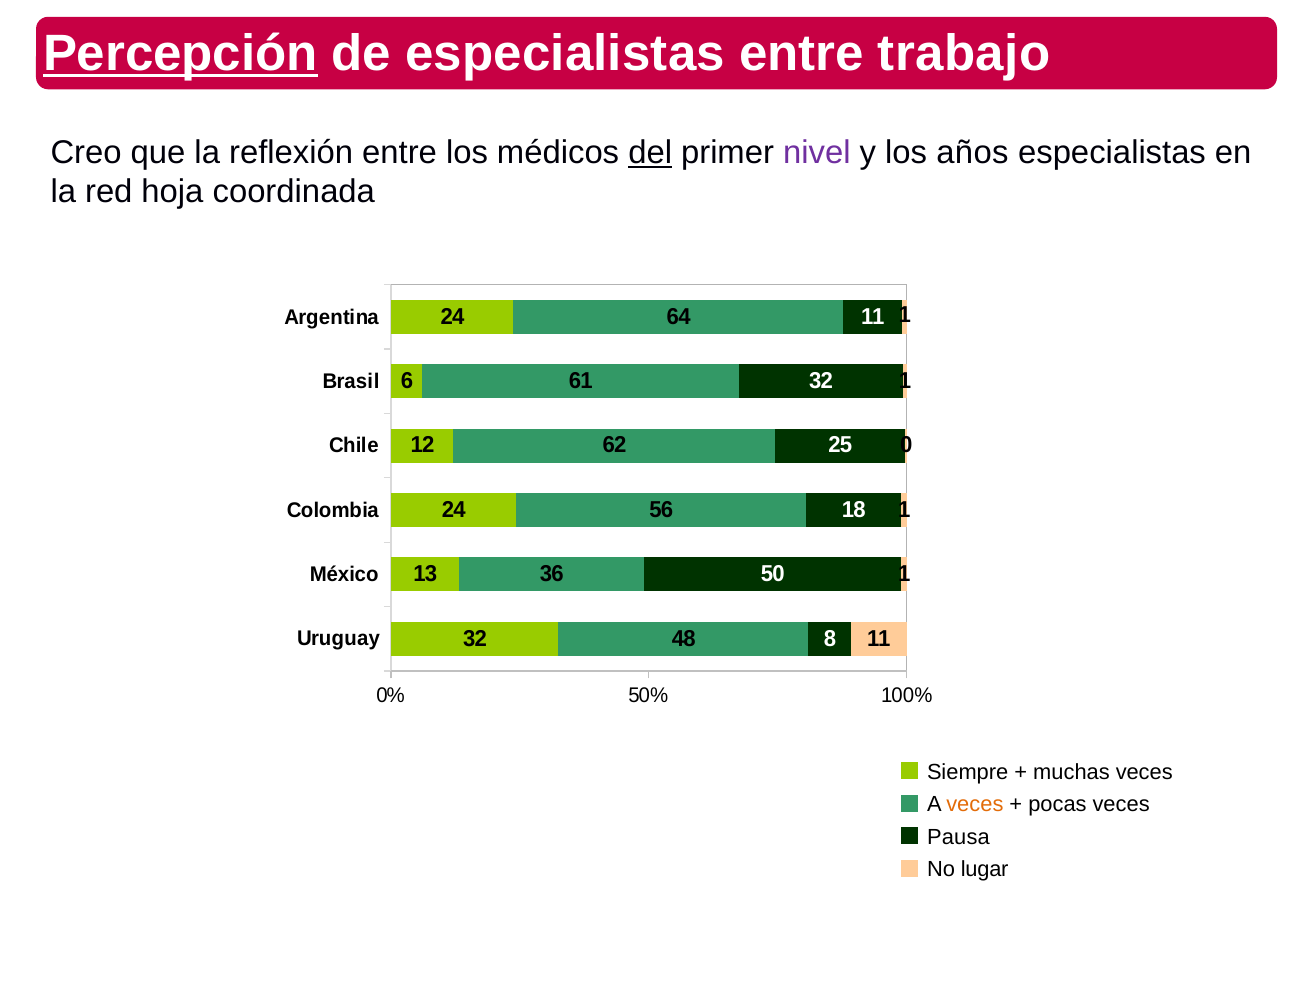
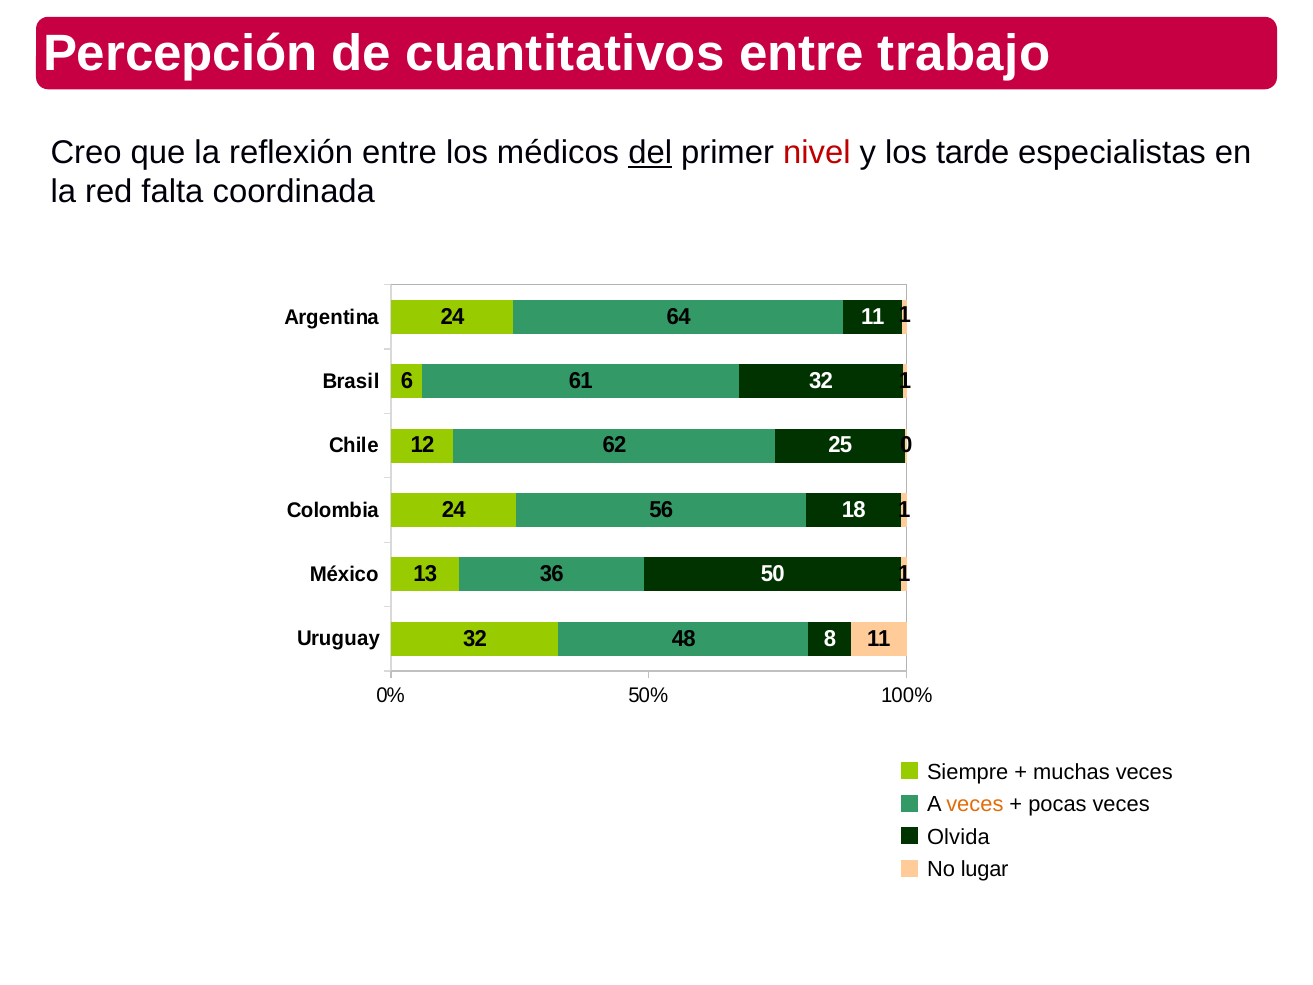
Percepción underline: present -> none
de especialistas: especialistas -> cuantitativos
nivel colour: purple -> red
años: años -> tarde
hoja: hoja -> falta
Pausa: Pausa -> Olvida
